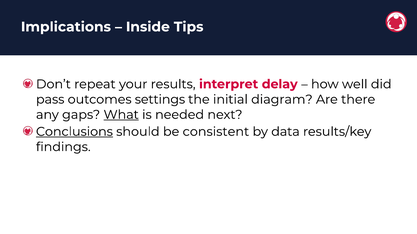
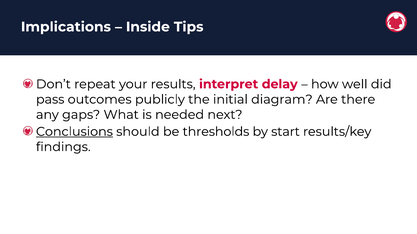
settings: settings -> publicly
What underline: present -> none
consistent: consistent -> thresholds
data: data -> start
